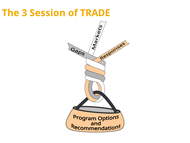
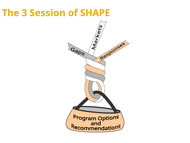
TRADE: TRADE -> SHAPE
